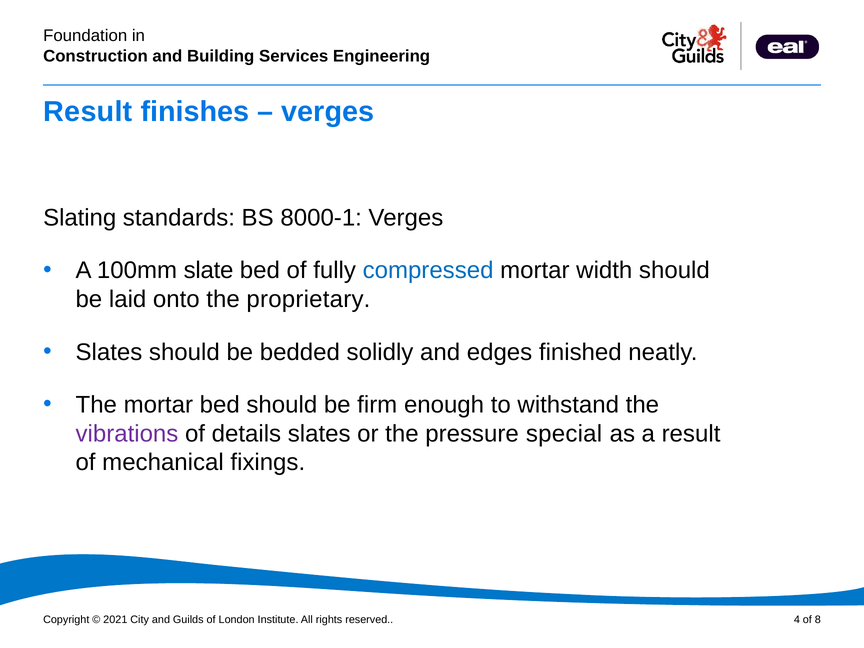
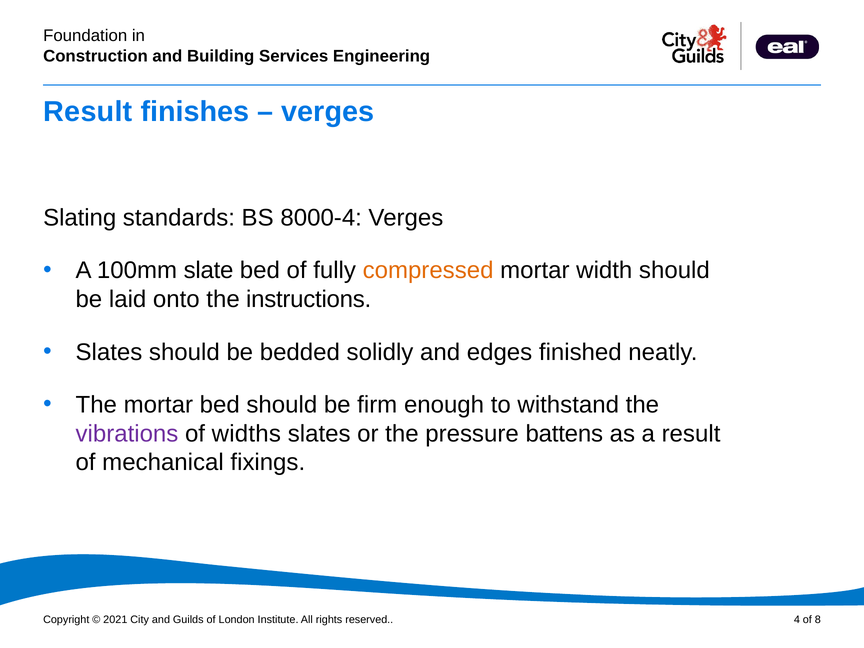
8000-1: 8000-1 -> 8000-4
compressed colour: blue -> orange
proprietary: proprietary -> instructions
details: details -> widths
special: special -> battens
